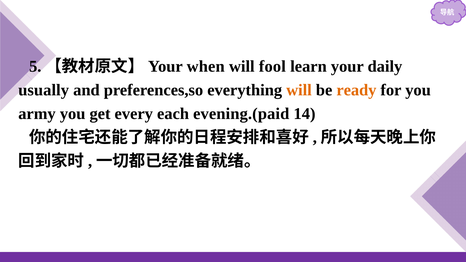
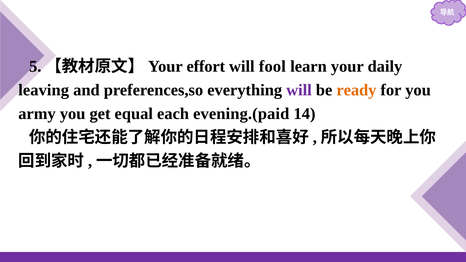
when: when -> effort
usually: usually -> leaving
will at (299, 90) colour: orange -> purple
every: every -> equal
